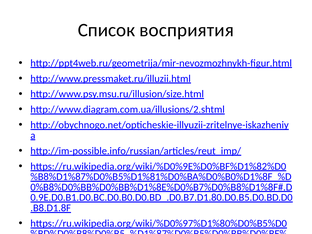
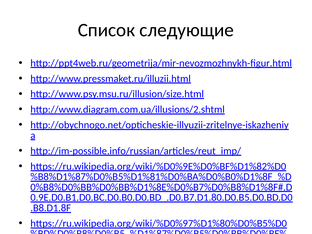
восприятия: восприятия -> следующие
